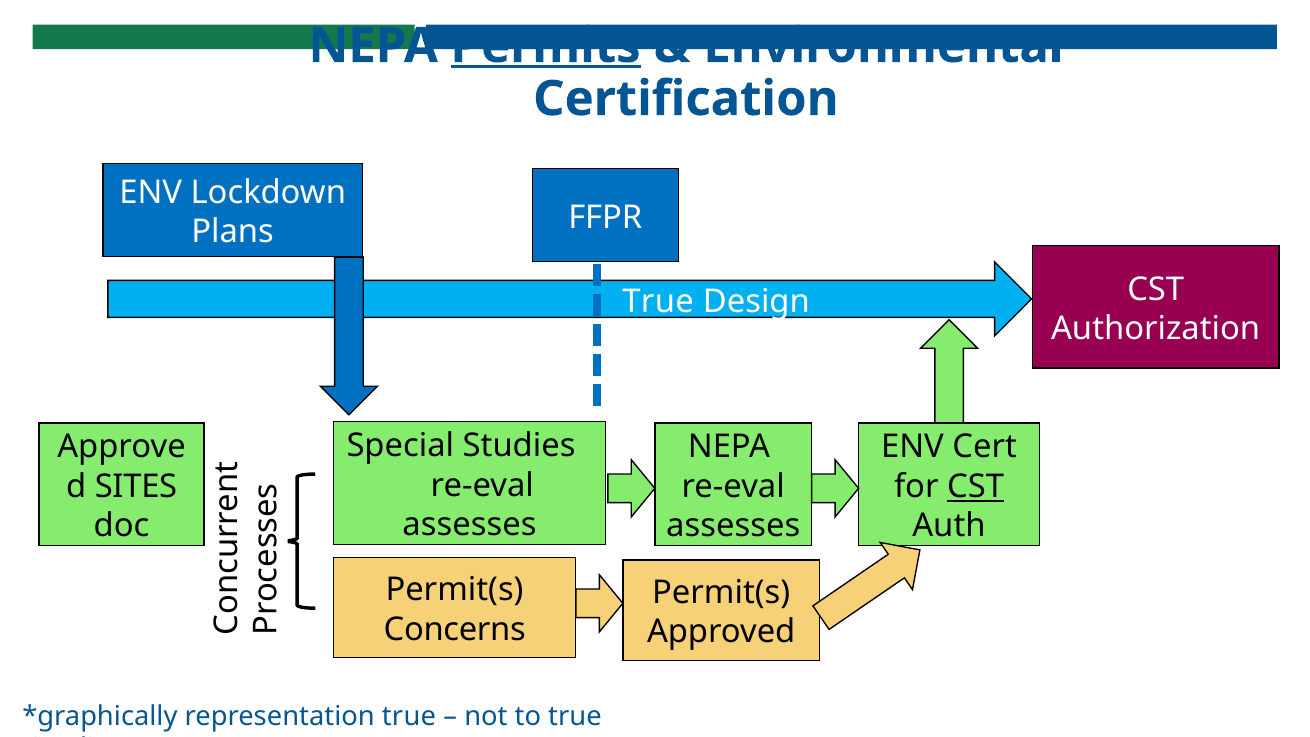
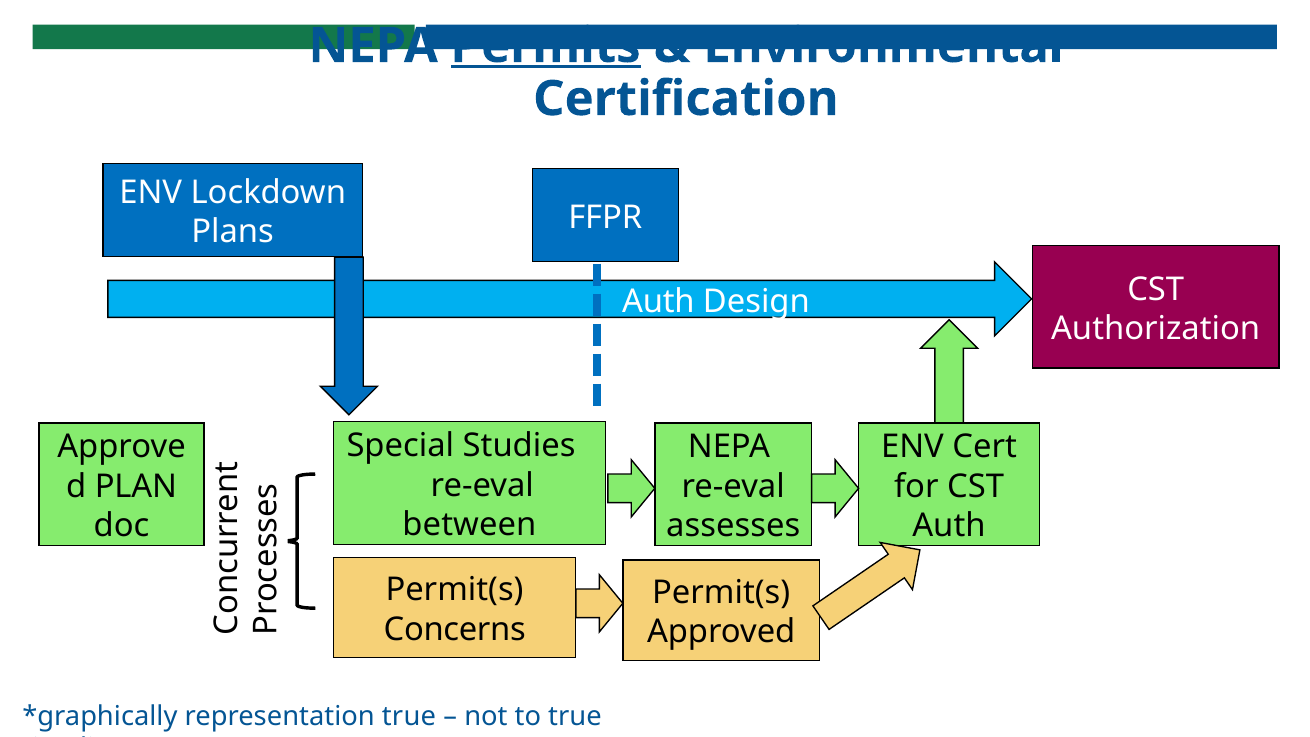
True at (658, 301): True -> Auth
SITES: SITES -> PLAN
CST at (976, 486) underline: present -> none
assesses at (469, 524): assesses -> between
